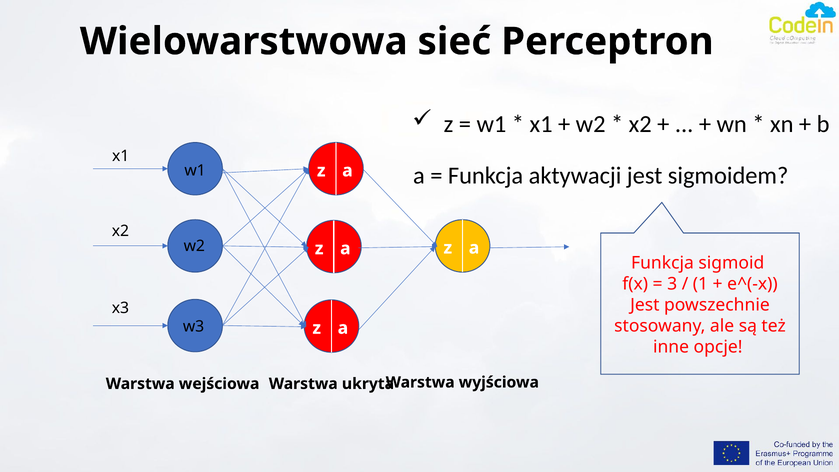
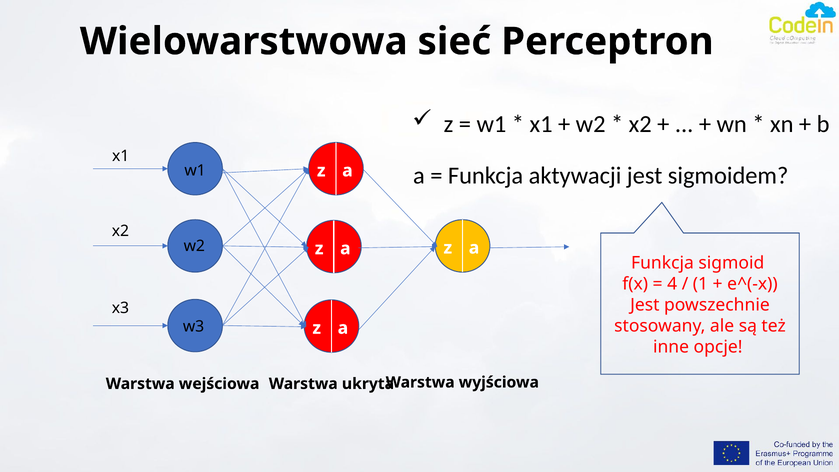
3: 3 -> 4
